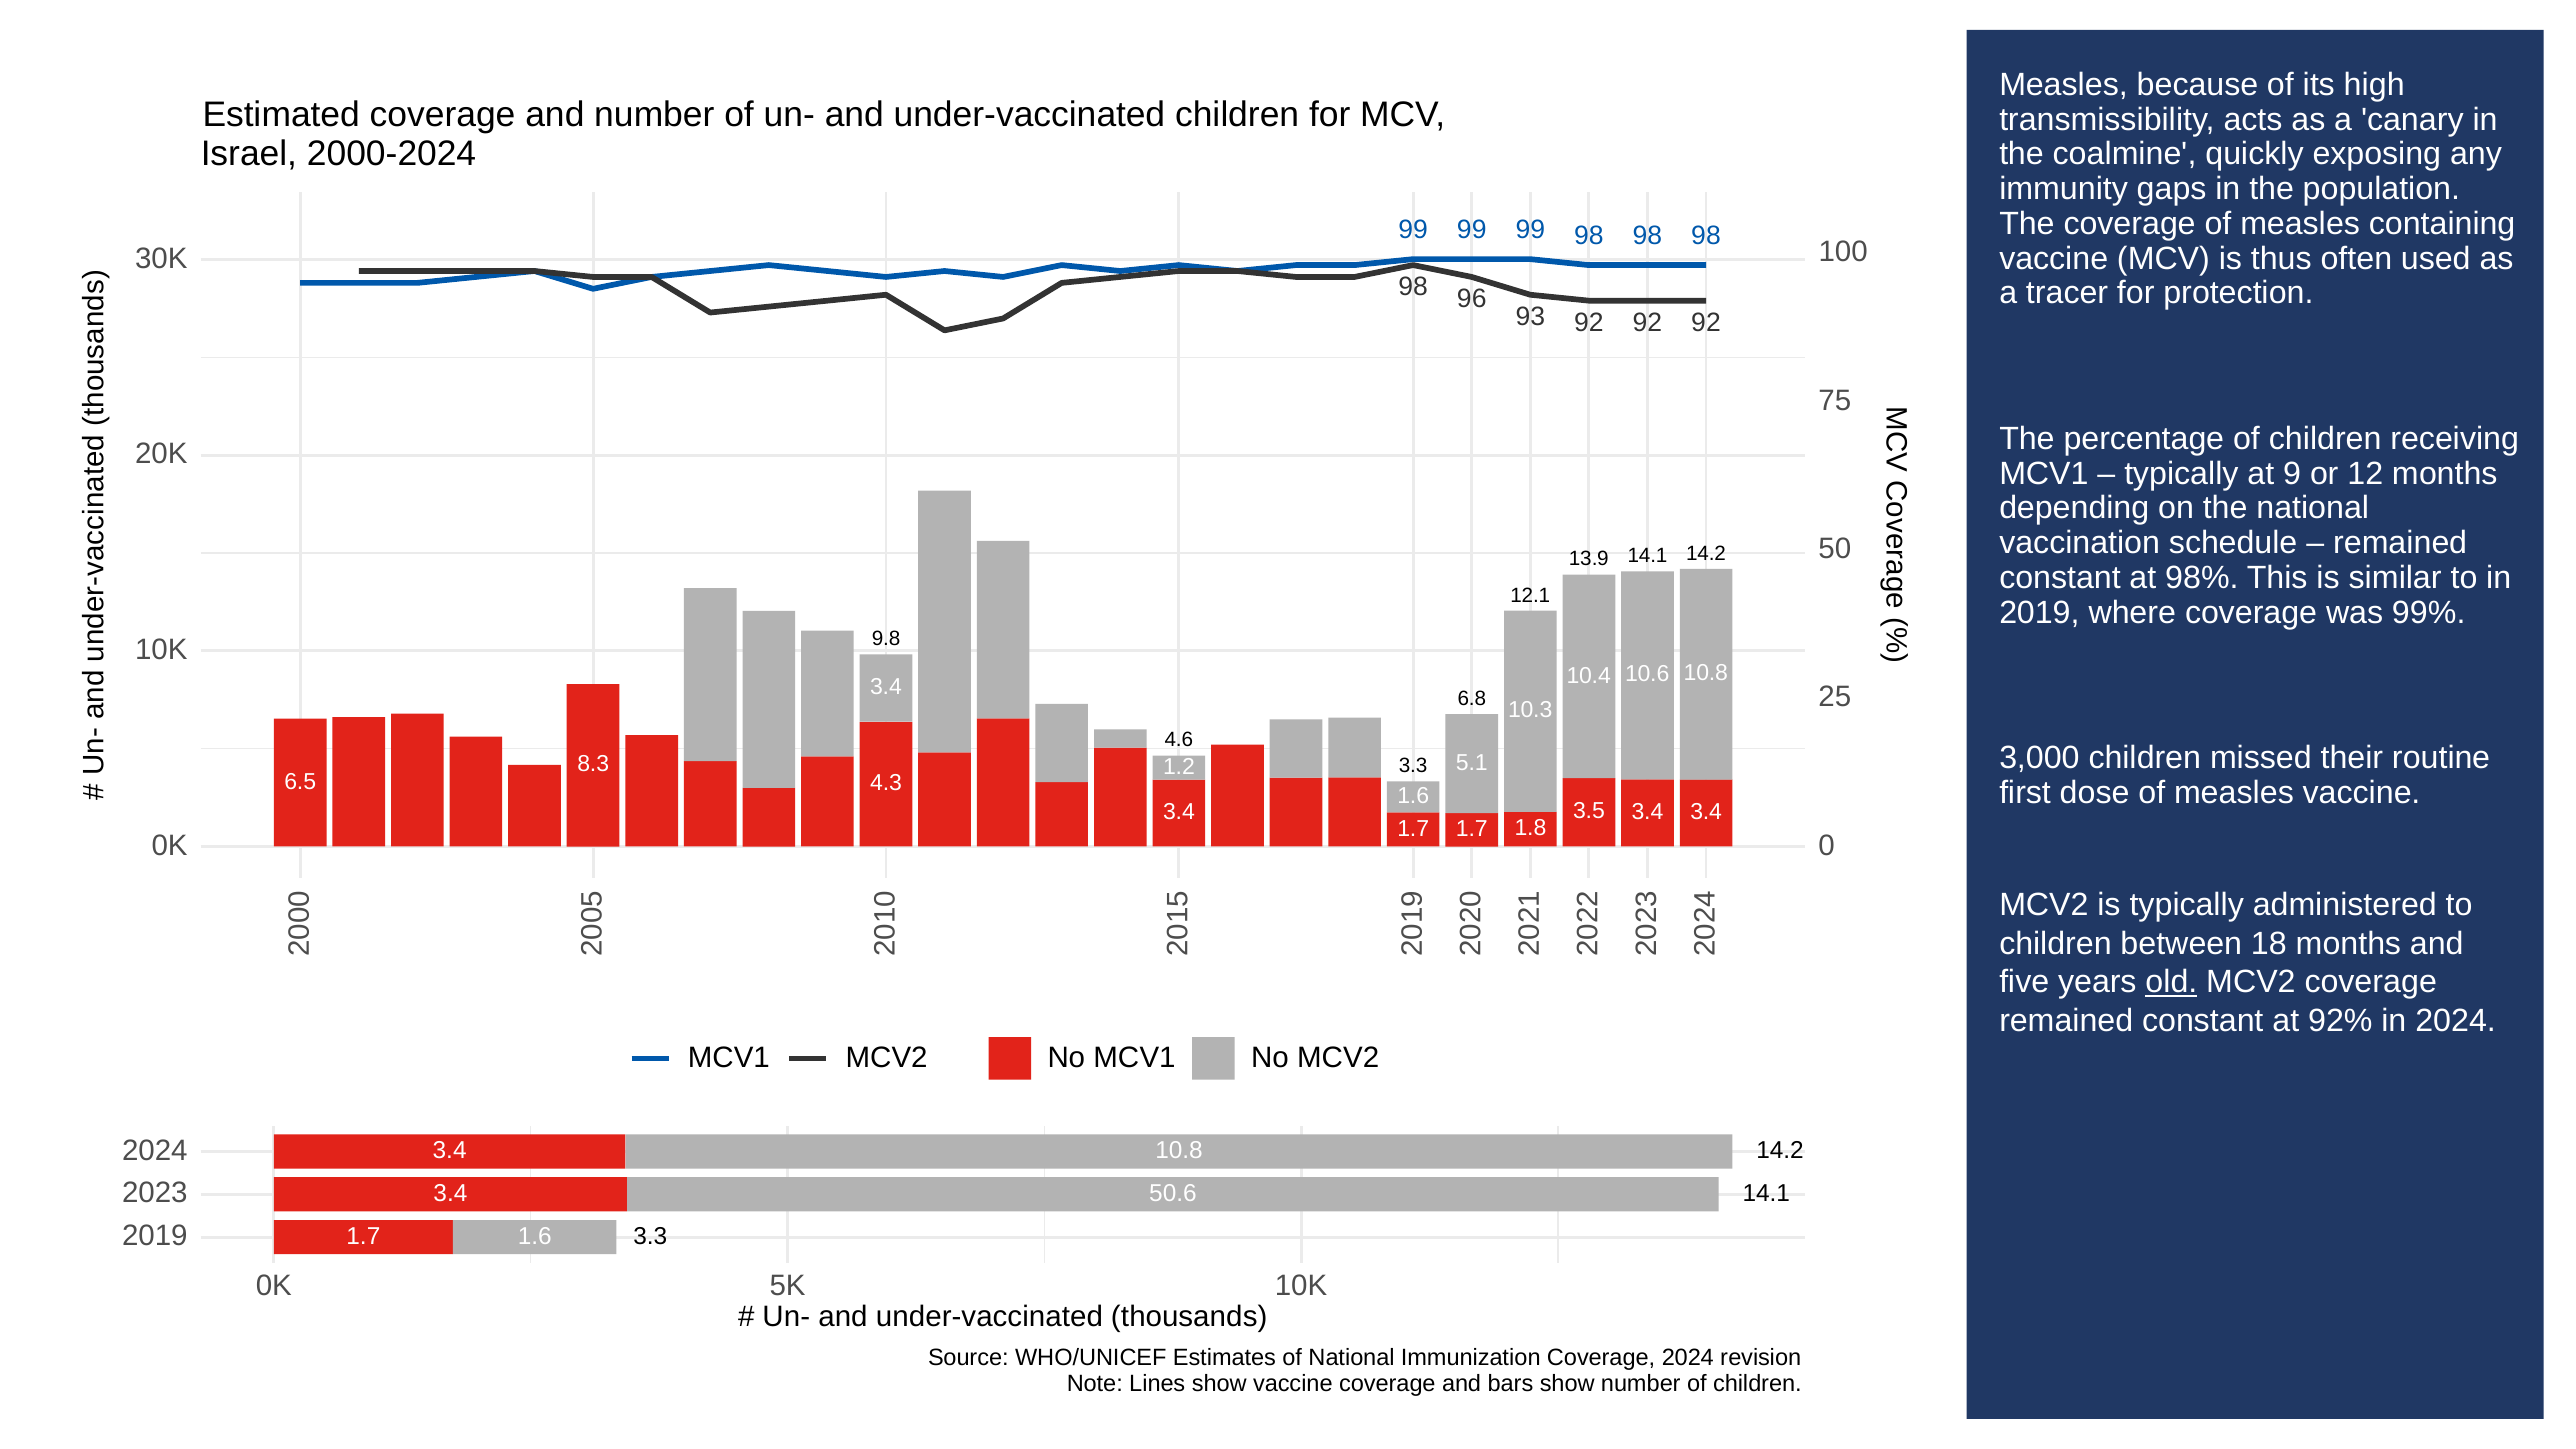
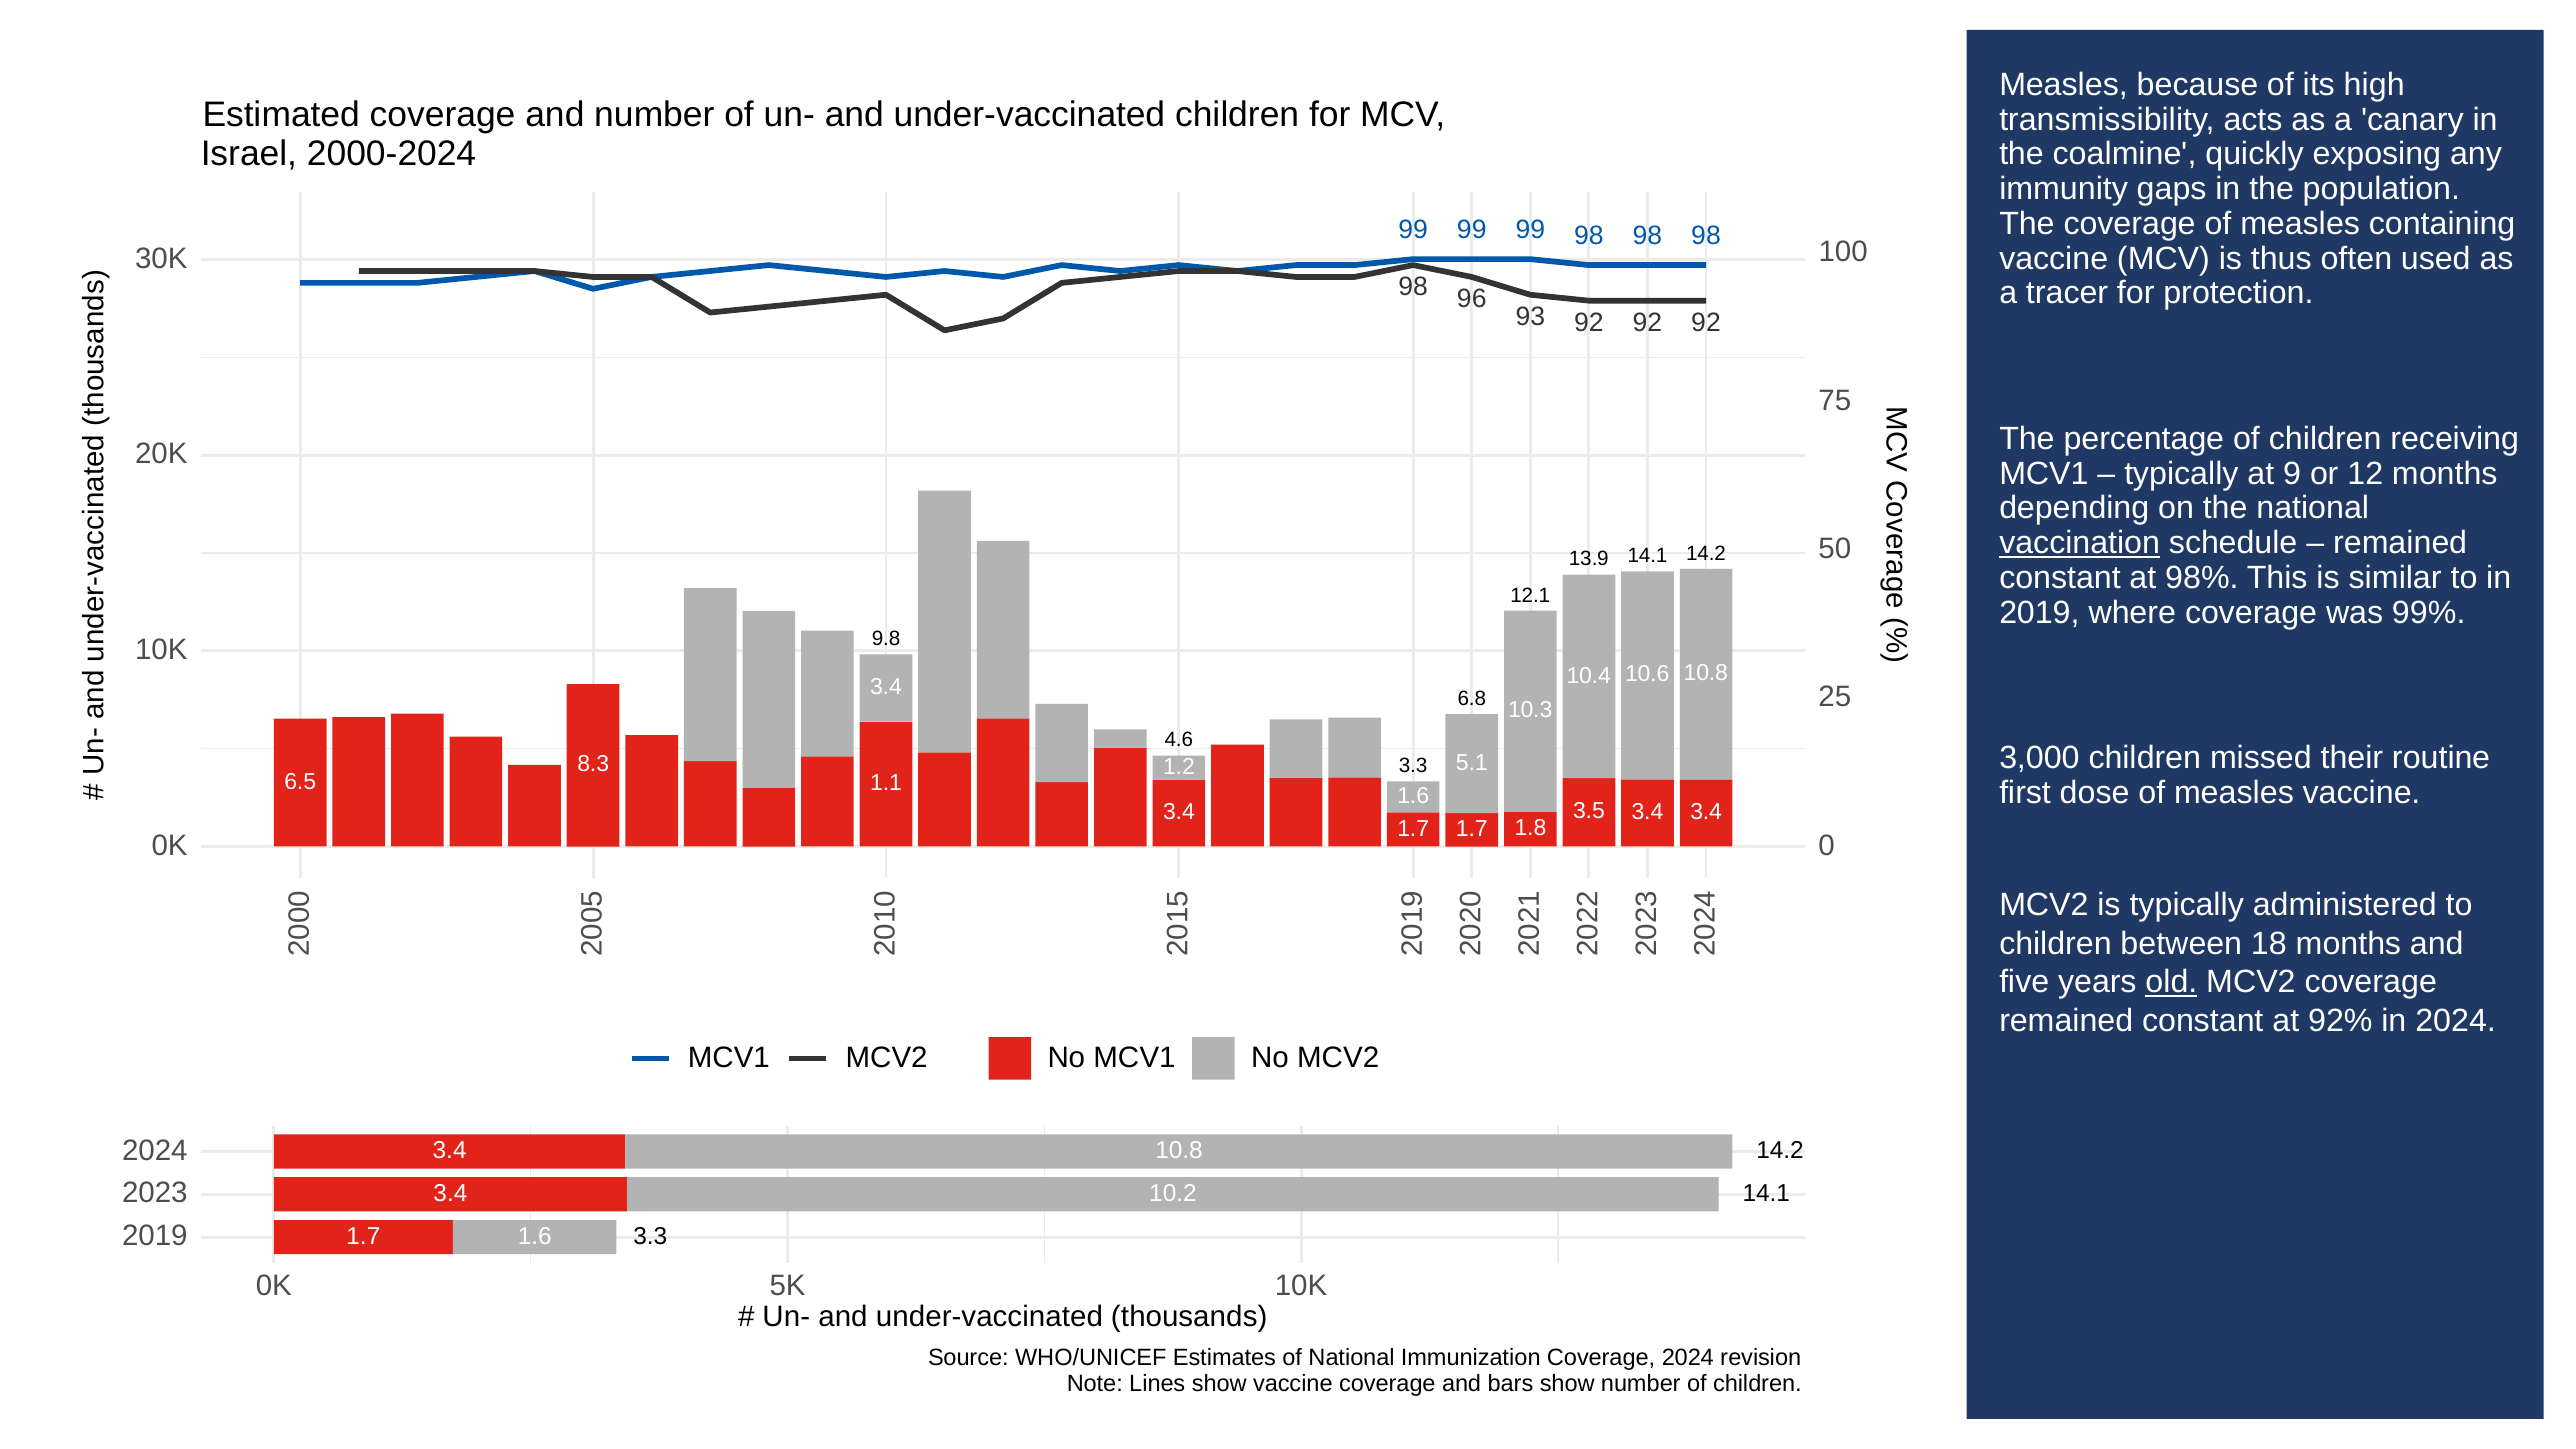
vaccination underline: none -> present
4.3: 4.3 -> 1.1
50.6: 50.6 -> 10.2
